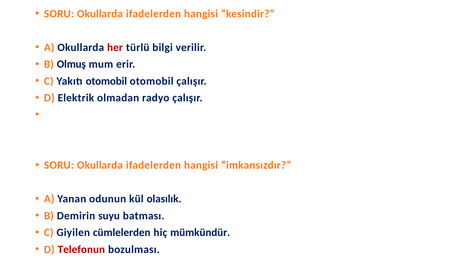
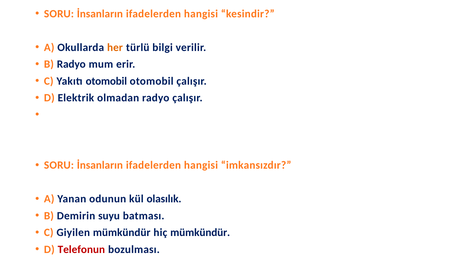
Okullarda at (100, 14): Okullarda -> İnsanların
her colour: red -> orange
B Olmuş: Olmuş -> Radyo
Okullarda at (100, 165): Okullarda -> İnsanların
Giyilen cümlelerden: cümlelerden -> mümkündür
